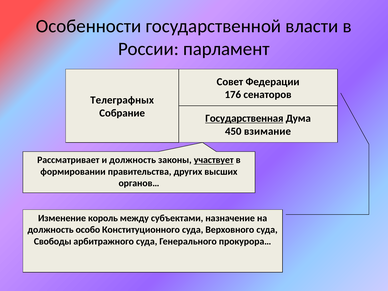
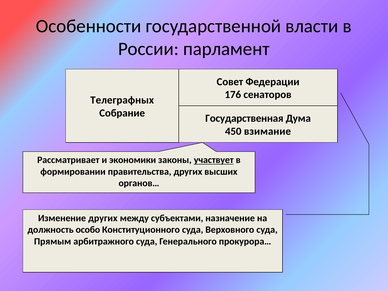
Государственная underline: present -> none
и должность: должность -> экономики
Изменение король: король -> других
Свободы: Свободы -> Прямым
